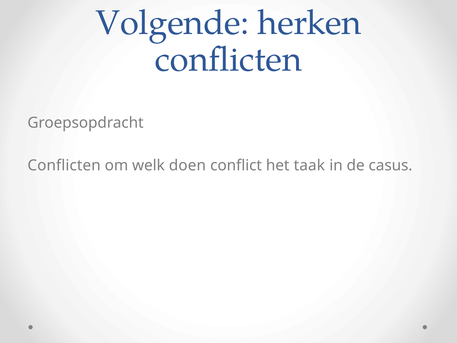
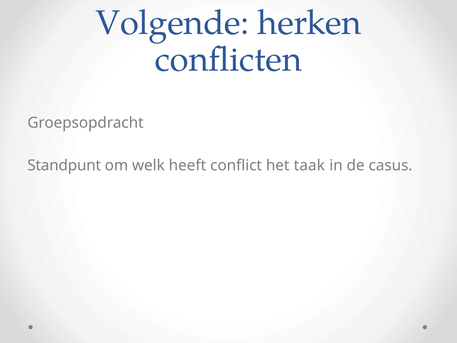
Conflicten at (64, 165): Conflicten -> Standpunt
doen: doen -> heeft
